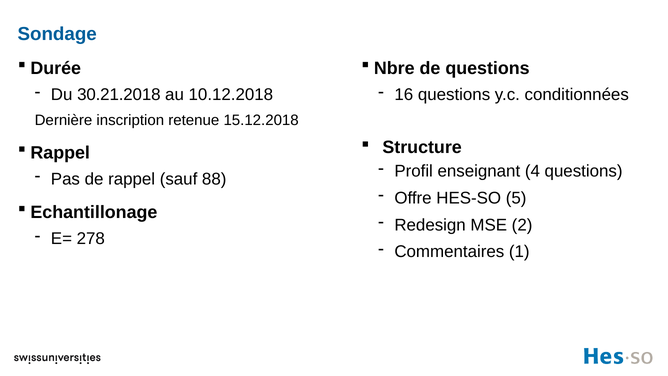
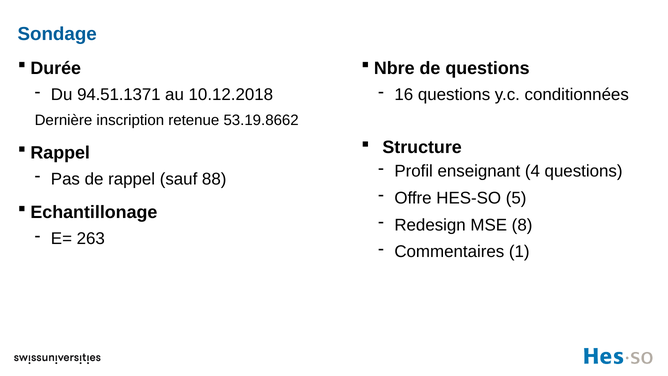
30.21.2018: 30.21.2018 -> 94.51.1371
15.12.2018: 15.12.2018 -> 53.19.8662
2: 2 -> 8
278: 278 -> 263
